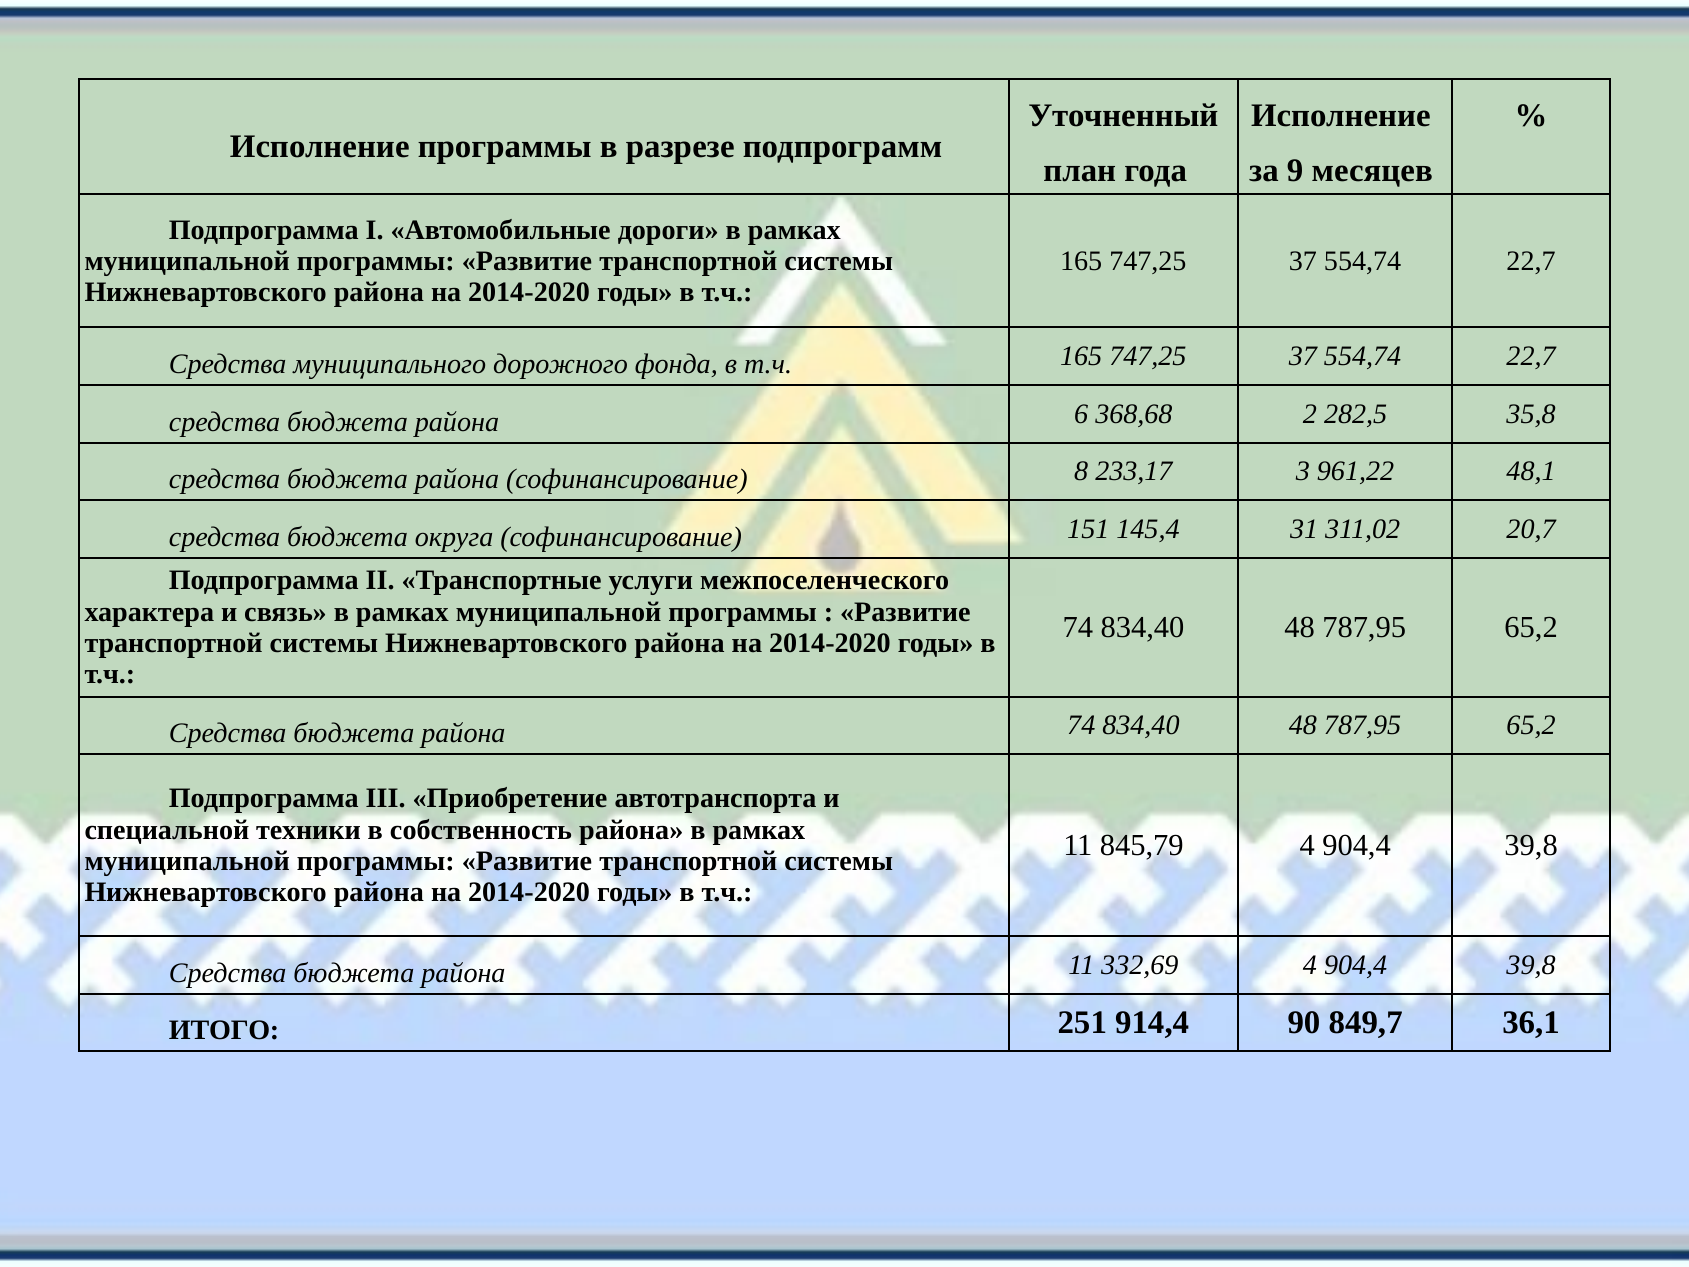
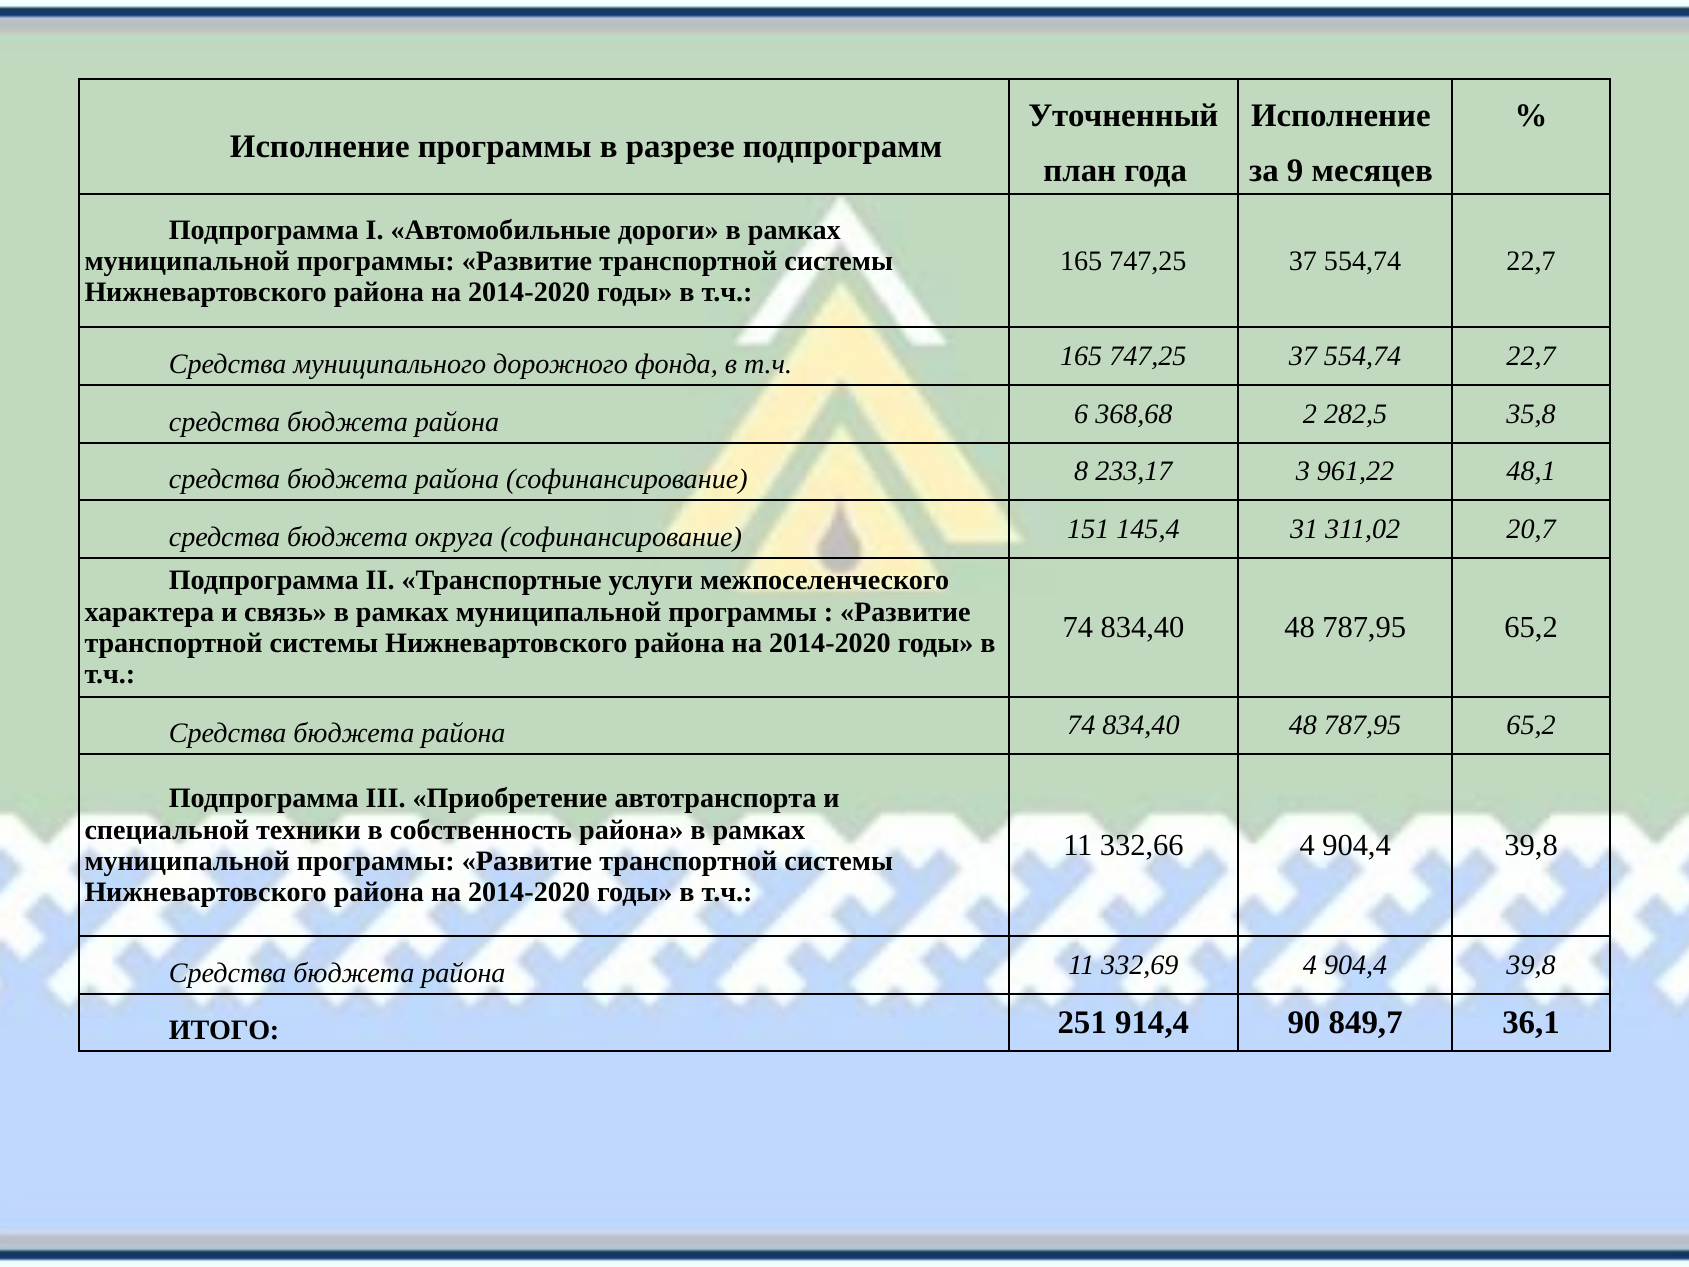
845,79: 845,79 -> 332,66
